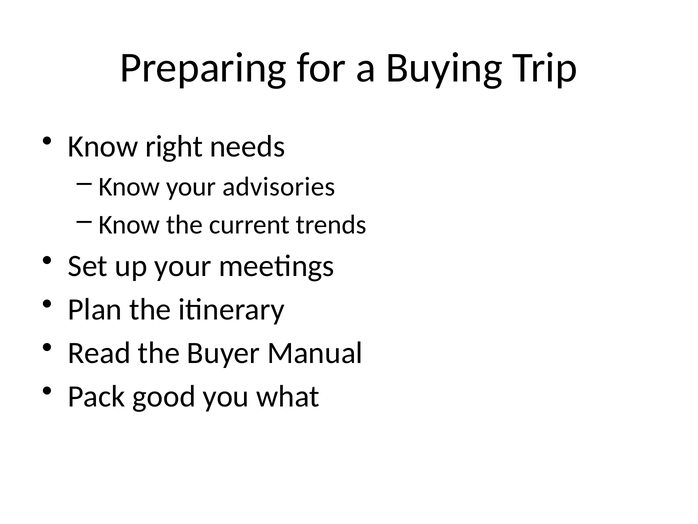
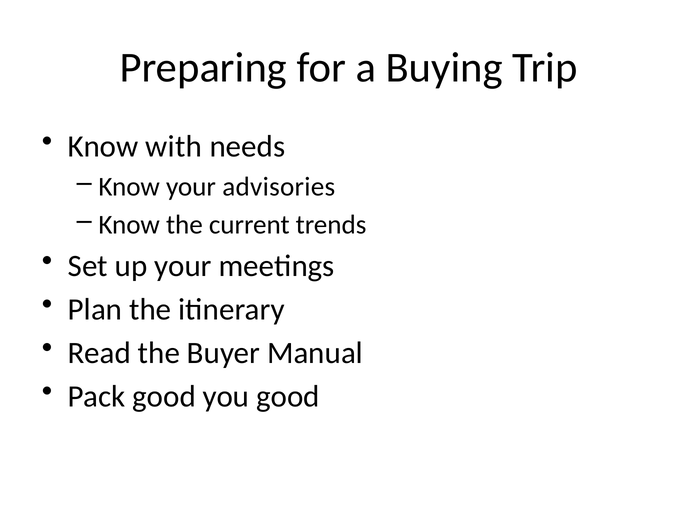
right: right -> with
you what: what -> good
